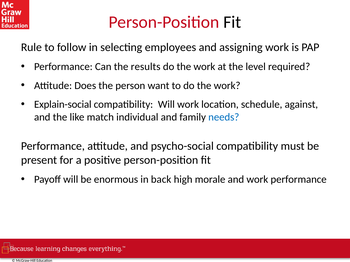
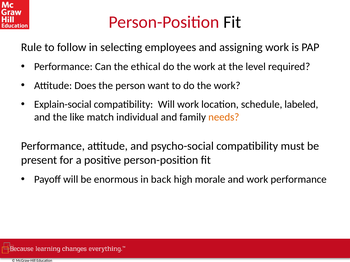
results: results -> ethical
against: against -> labeled
needs colour: blue -> orange
